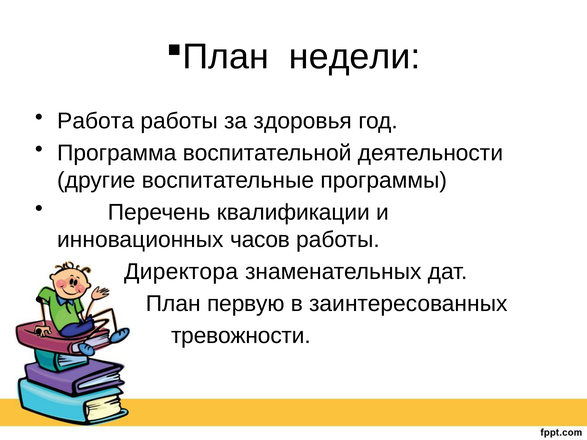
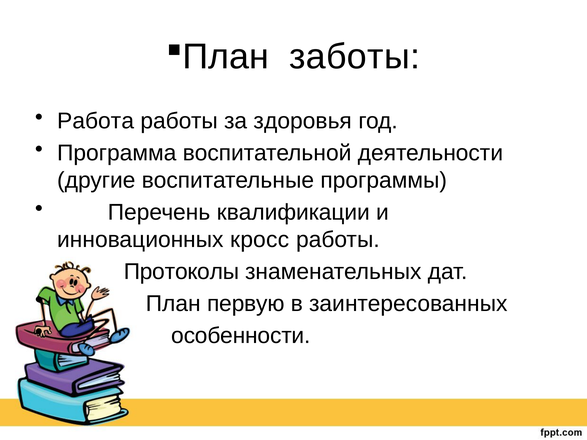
недели: недели -> заботы
часов: часов -> кросс
Директора: Директора -> Протоколы
тревожности: тревожности -> особенности
